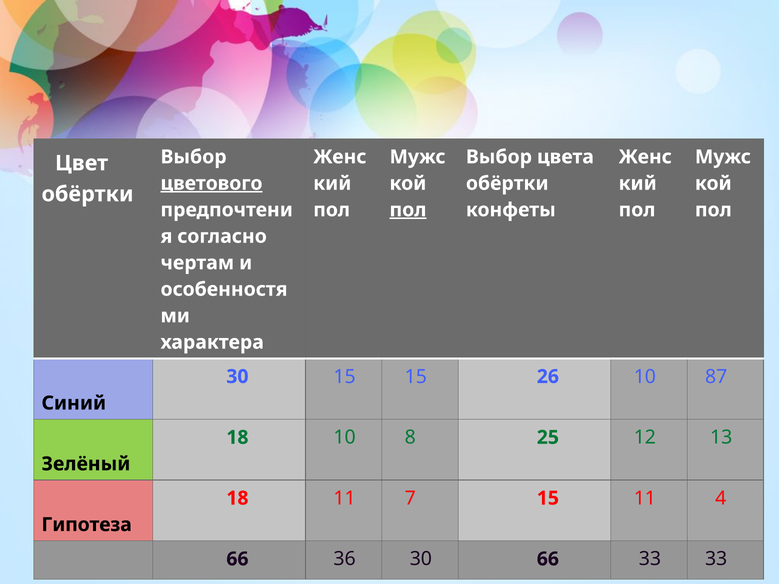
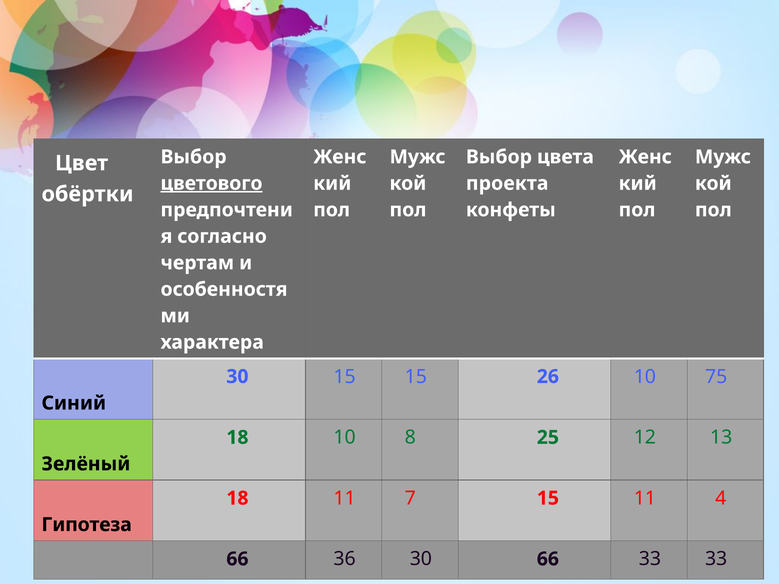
обёртки at (507, 183): обёртки -> проекта
пол at (408, 210) underline: present -> none
87: 87 -> 75
